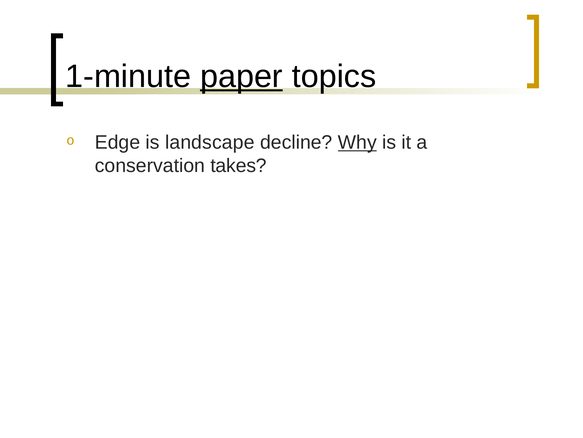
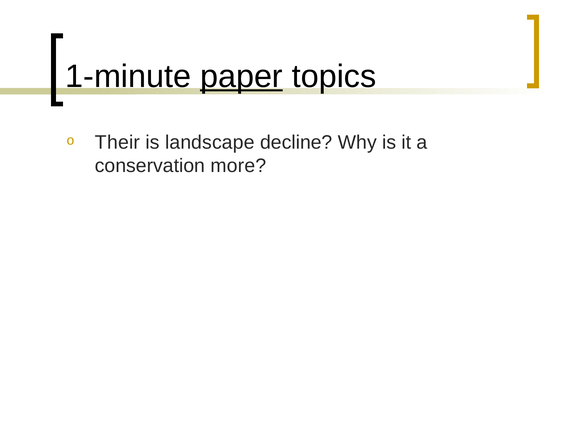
Edge: Edge -> Their
Why underline: present -> none
takes: takes -> more
